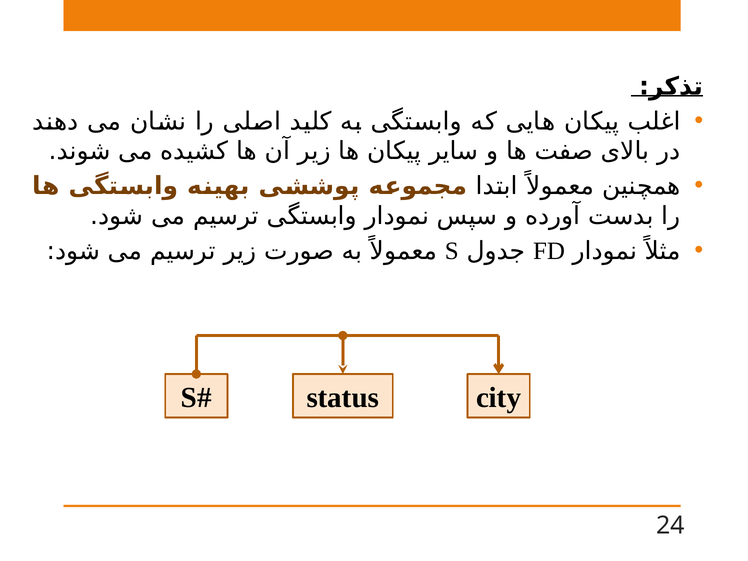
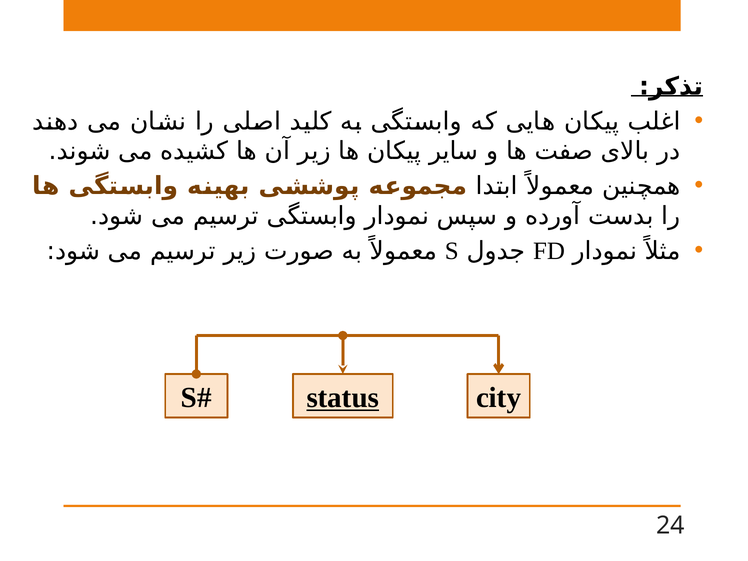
status underline: none -> present
